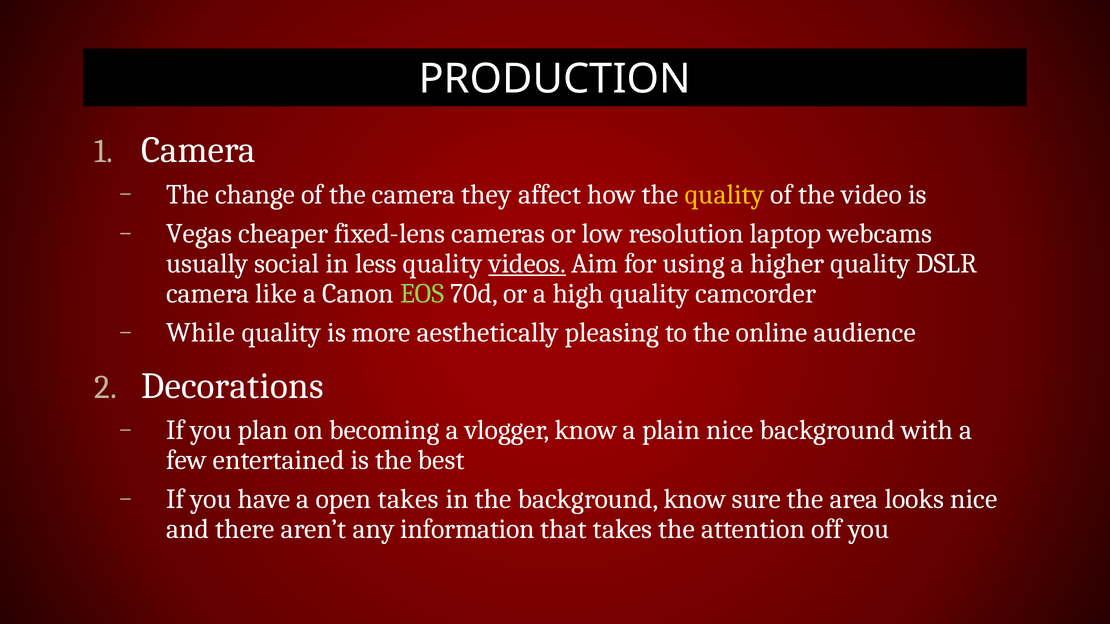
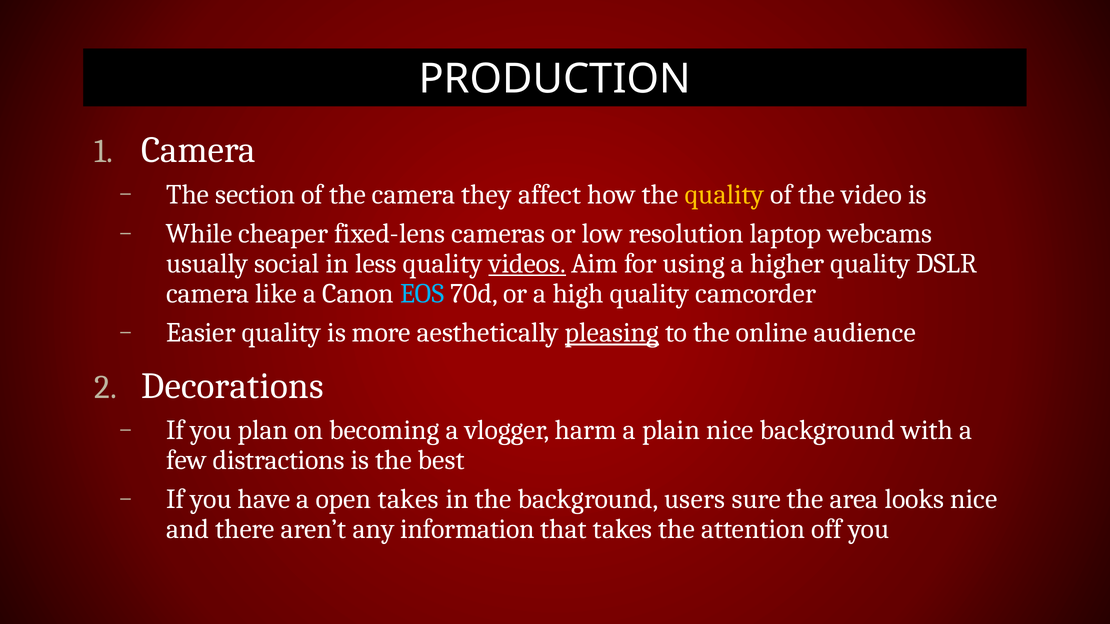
change: change -> section
Vegas: Vegas -> While
EOS colour: light green -> light blue
While: While -> Easier
pleasing underline: none -> present
vlogger know: know -> harm
entertained: entertained -> distractions
background know: know -> users
